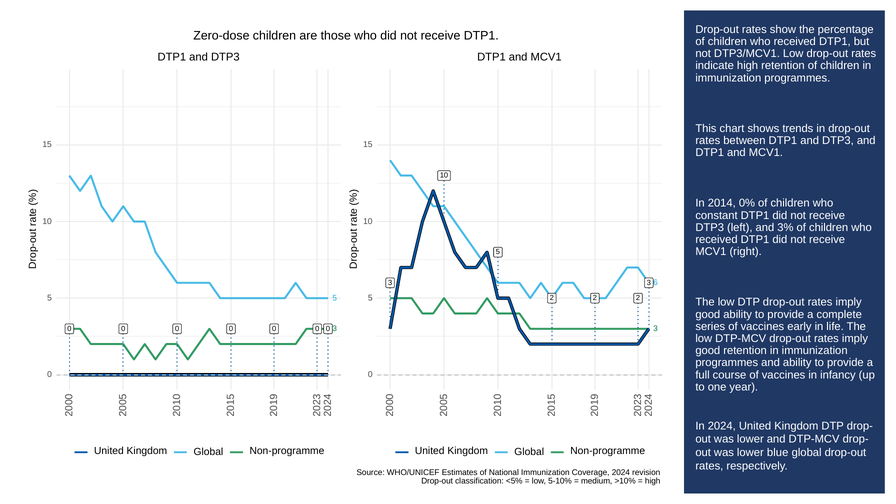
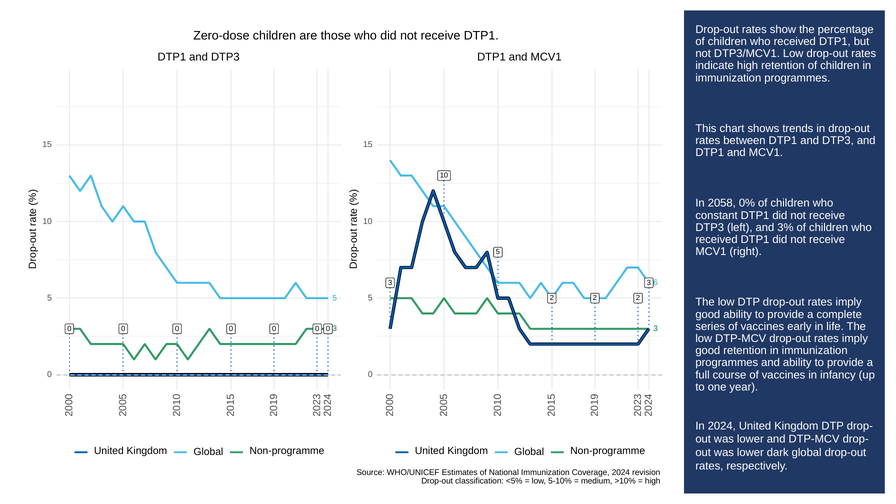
2014: 2014 -> 2058
blue: blue -> dark
